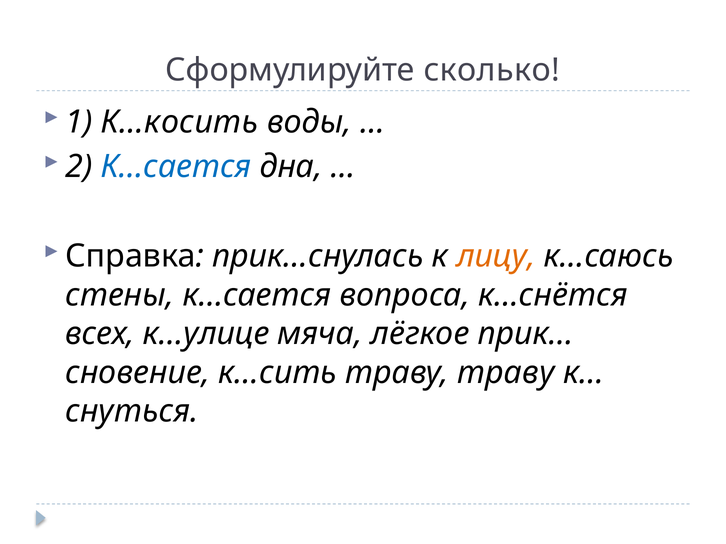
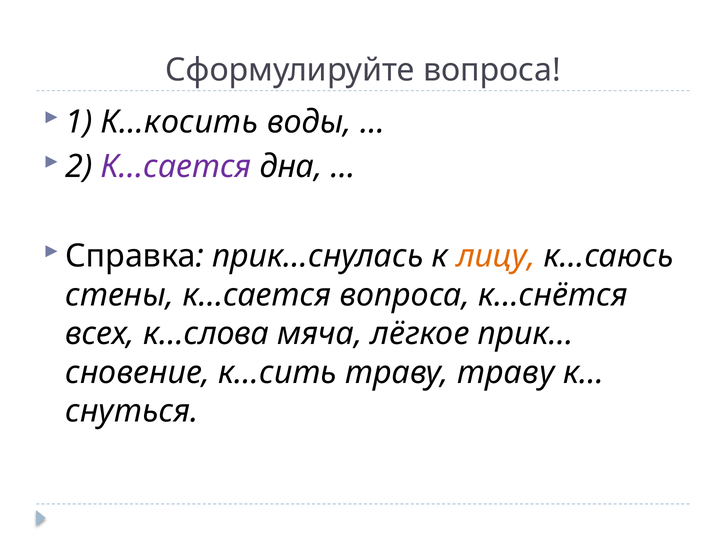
Сформулируйте сколько: сколько -> вопроса
К…сается at (176, 167) colour: blue -> purple
к…улице: к…улице -> к…слова
